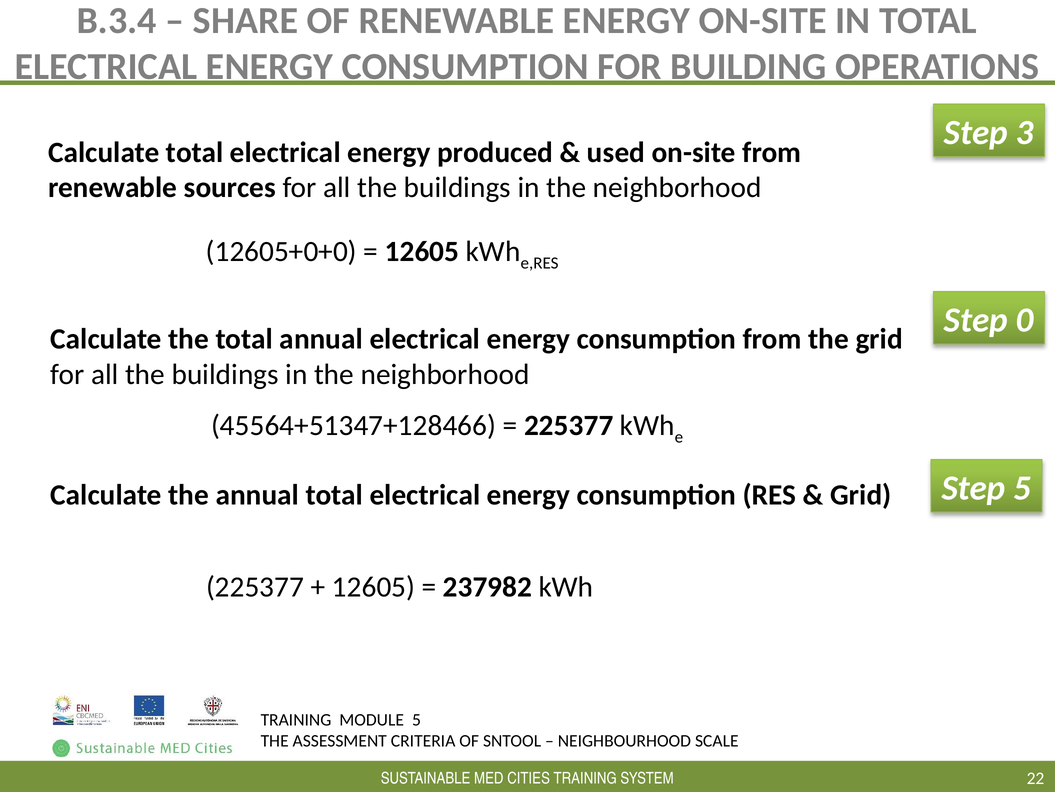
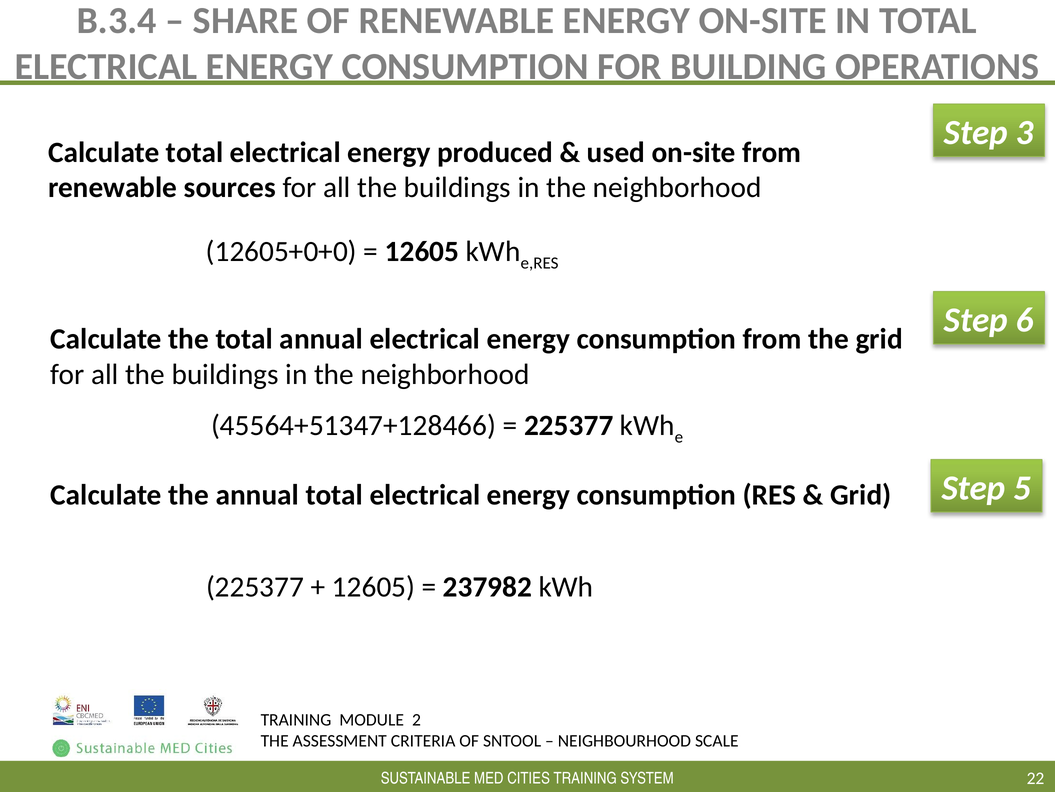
0: 0 -> 6
5 at (416, 719): 5 -> 2
